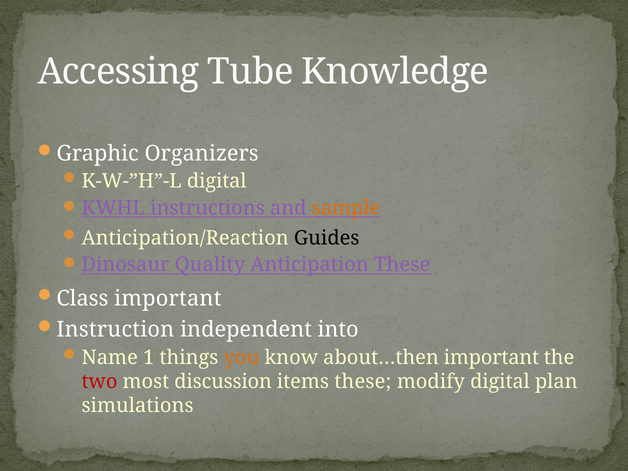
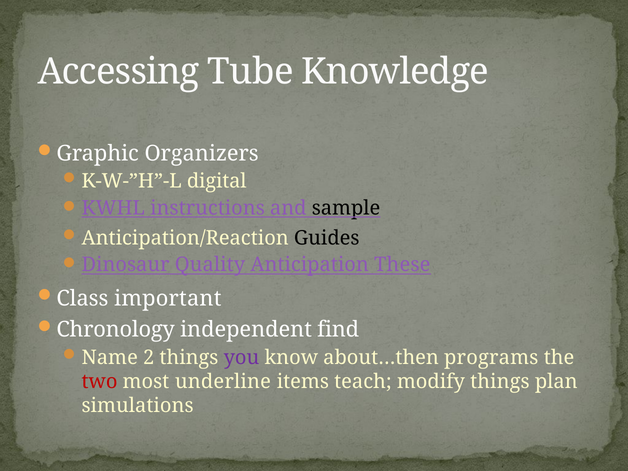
sample colour: orange -> black
Instruction: Instruction -> Chronology
into: into -> find
1: 1 -> 2
you colour: orange -> purple
about…then important: important -> programs
discussion: discussion -> underline
items these: these -> teach
modify digital: digital -> things
